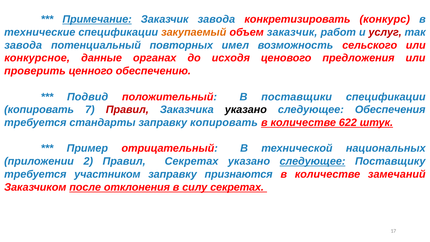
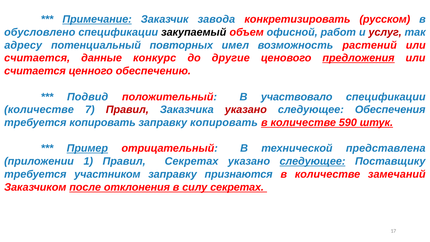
конкурс: конкурс -> русском
технические: технические -> обусловлено
закупаемый colour: orange -> black
объем заказчик: заказчик -> офисной
завода at (23, 45): завода -> адресу
сельского: сельского -> растений
конкурсное at (37, 58): конкурсное -> считается
органах: органах -> конкурс
исходя: исходя -> другие
предложения underline: none -> present
проверить at (35, 71): проверить -> считается
поставщики: поставщики -> участвовало
копировать at (39, 110): копировать -> количестве
указано at (246, 110) colour: black -> red
требуется стандарты: стандарты -> копировать
622: 622 -> 590
Пример underline: none -> present
национальных: национальных -> представлена
2: 2 -> 1
